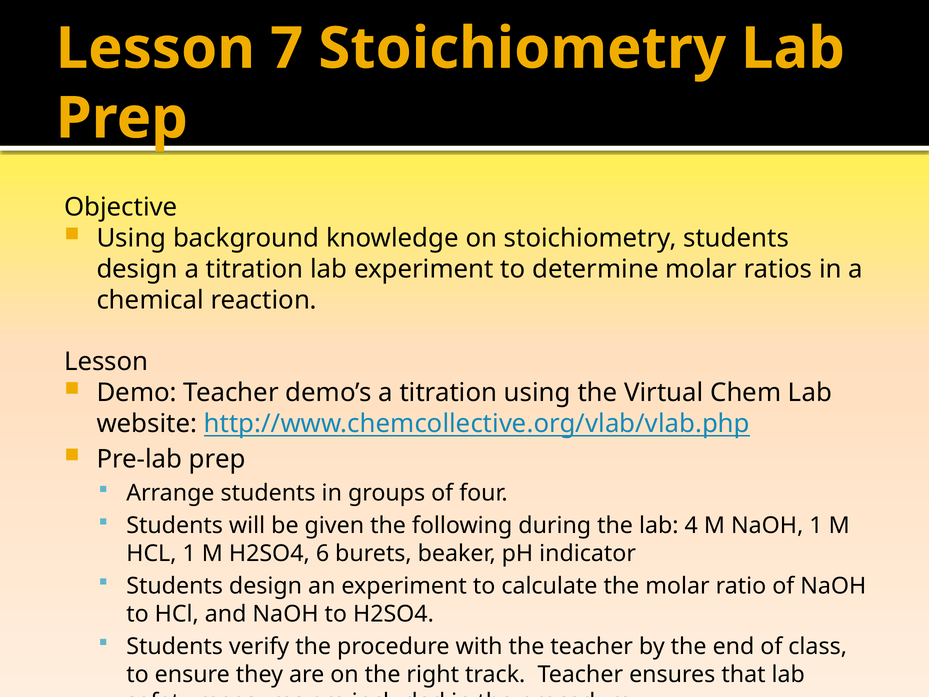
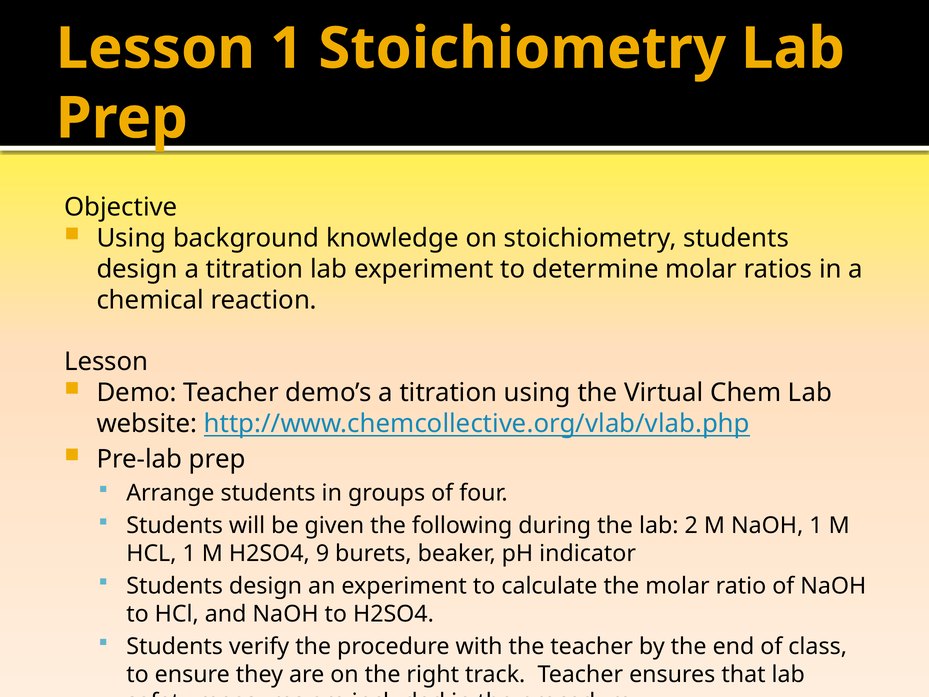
Lesson 7: 7 -> 1
4: 4 -> 2
6: 6 -> 9
